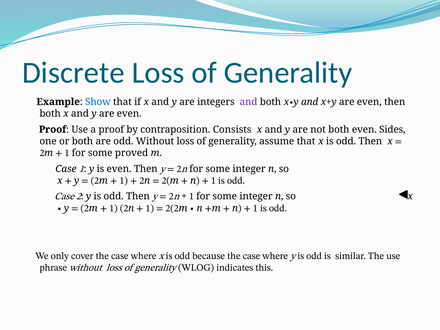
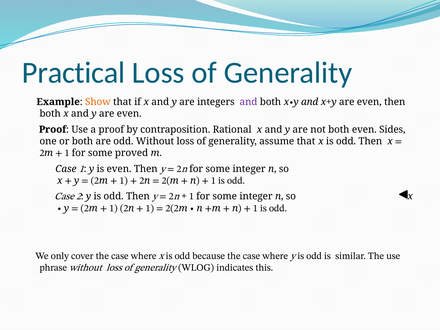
Discrete: Discrete -> Practical
Show colour: blue -> orange
Consists: Consists -> Rational
